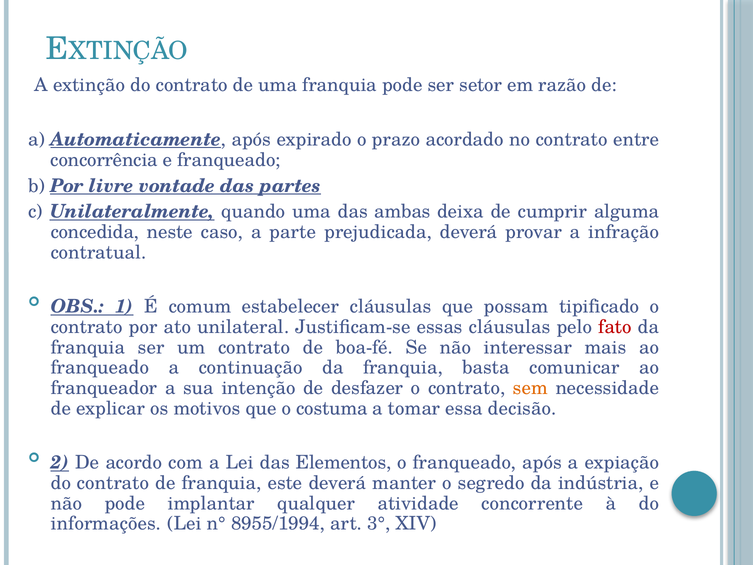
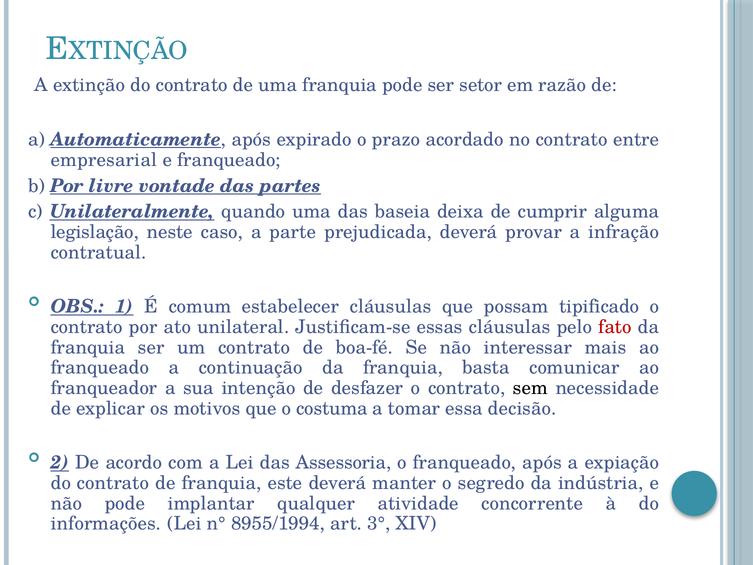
concorrência: concorrência -> empresarial
ambas: ambas -> baseia
concedida: concedida -> legislação
sem colour: orange -> black
Elementos: Elementos -> Assessoria
